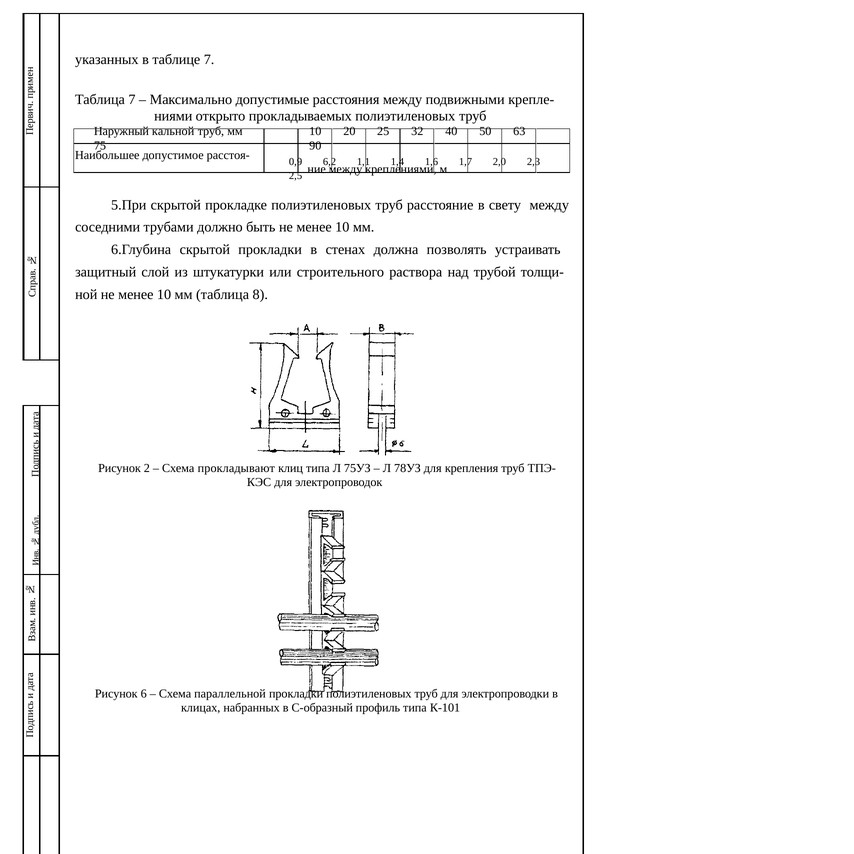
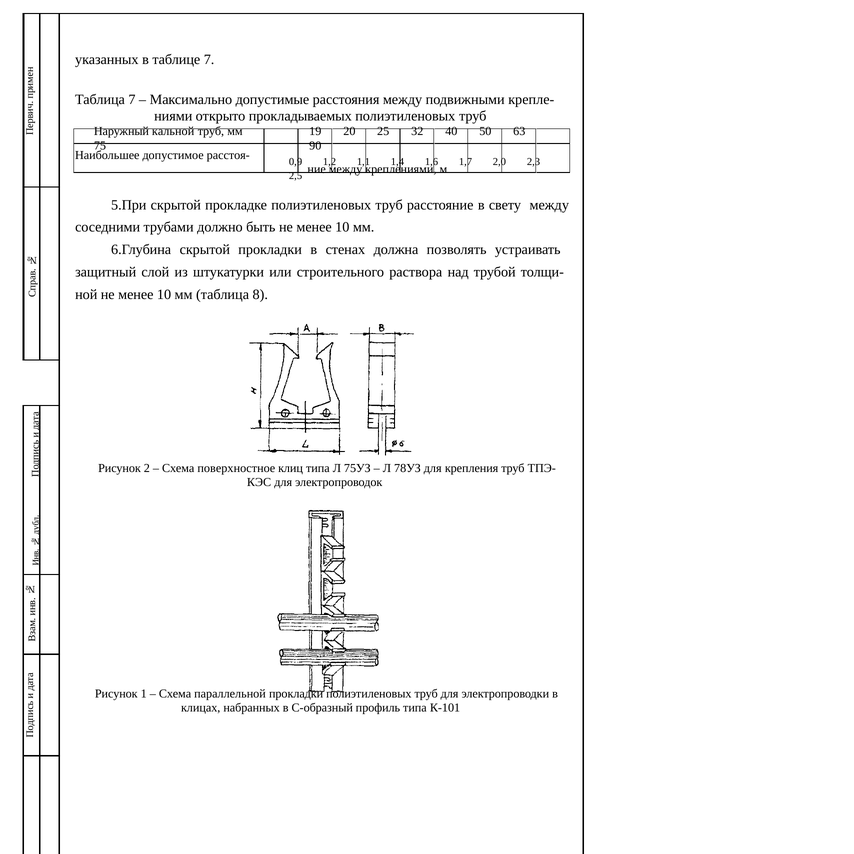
мм 10: 10 -> 19
6,2: 6,2 -> 1,2
прокладывают: прокладывают -> поверхностное
6: 6 -> 1
